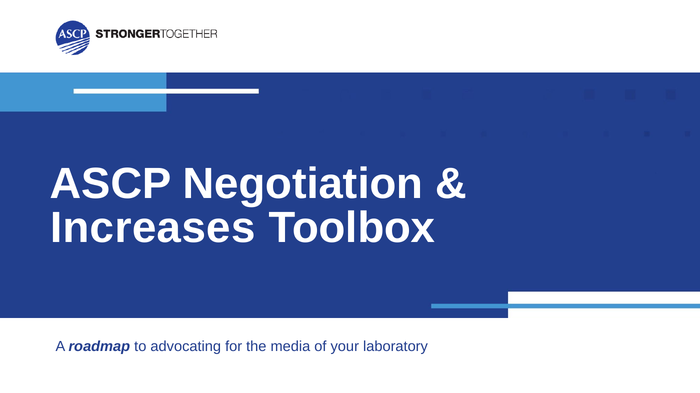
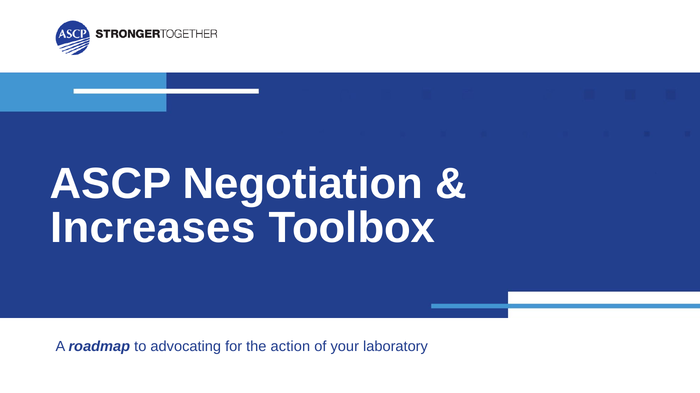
media: media -> action
